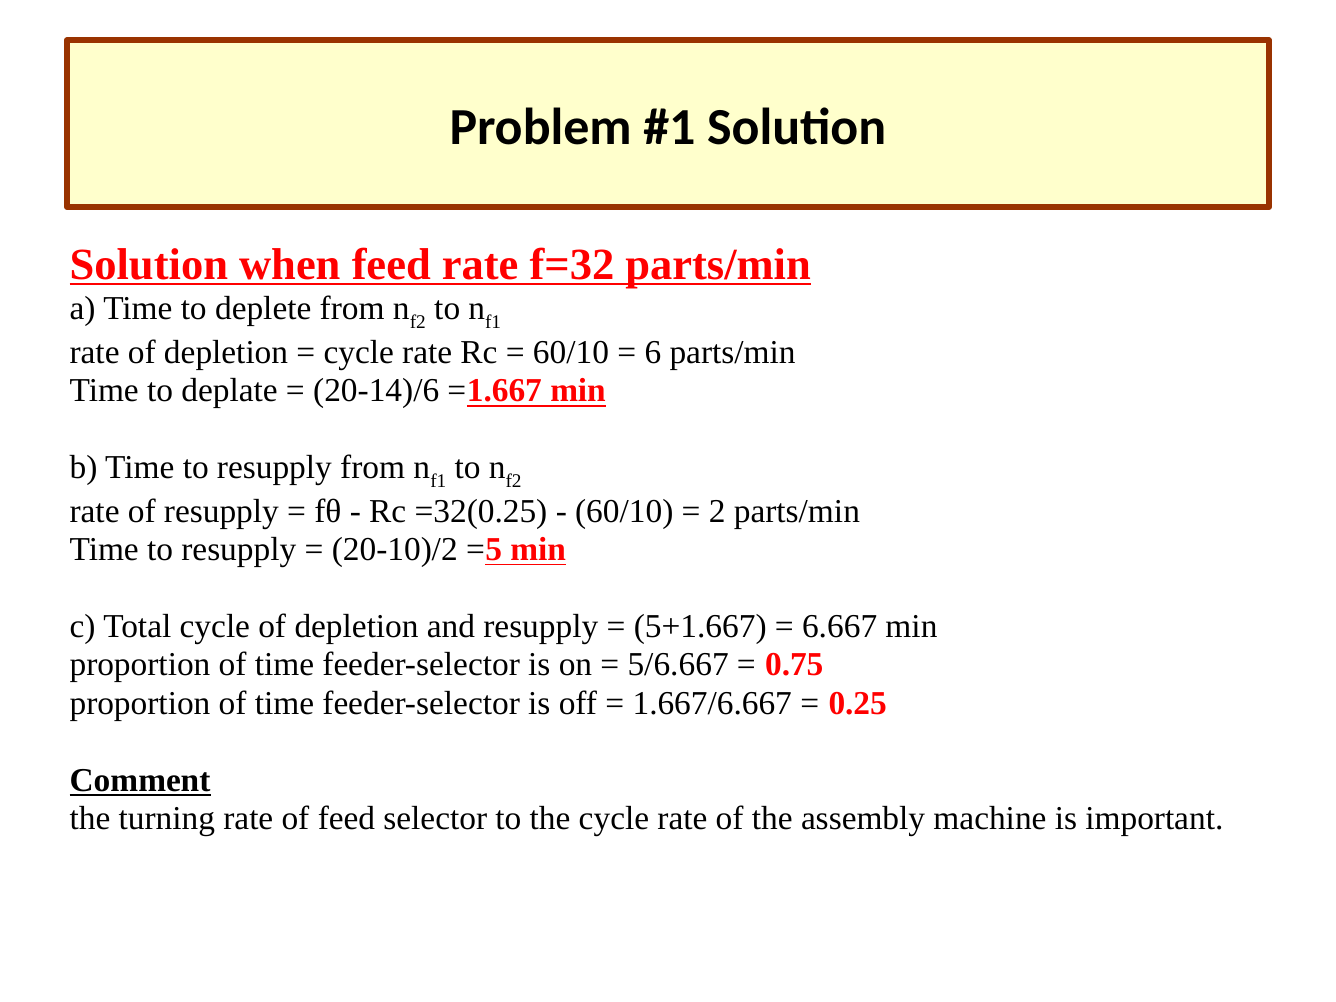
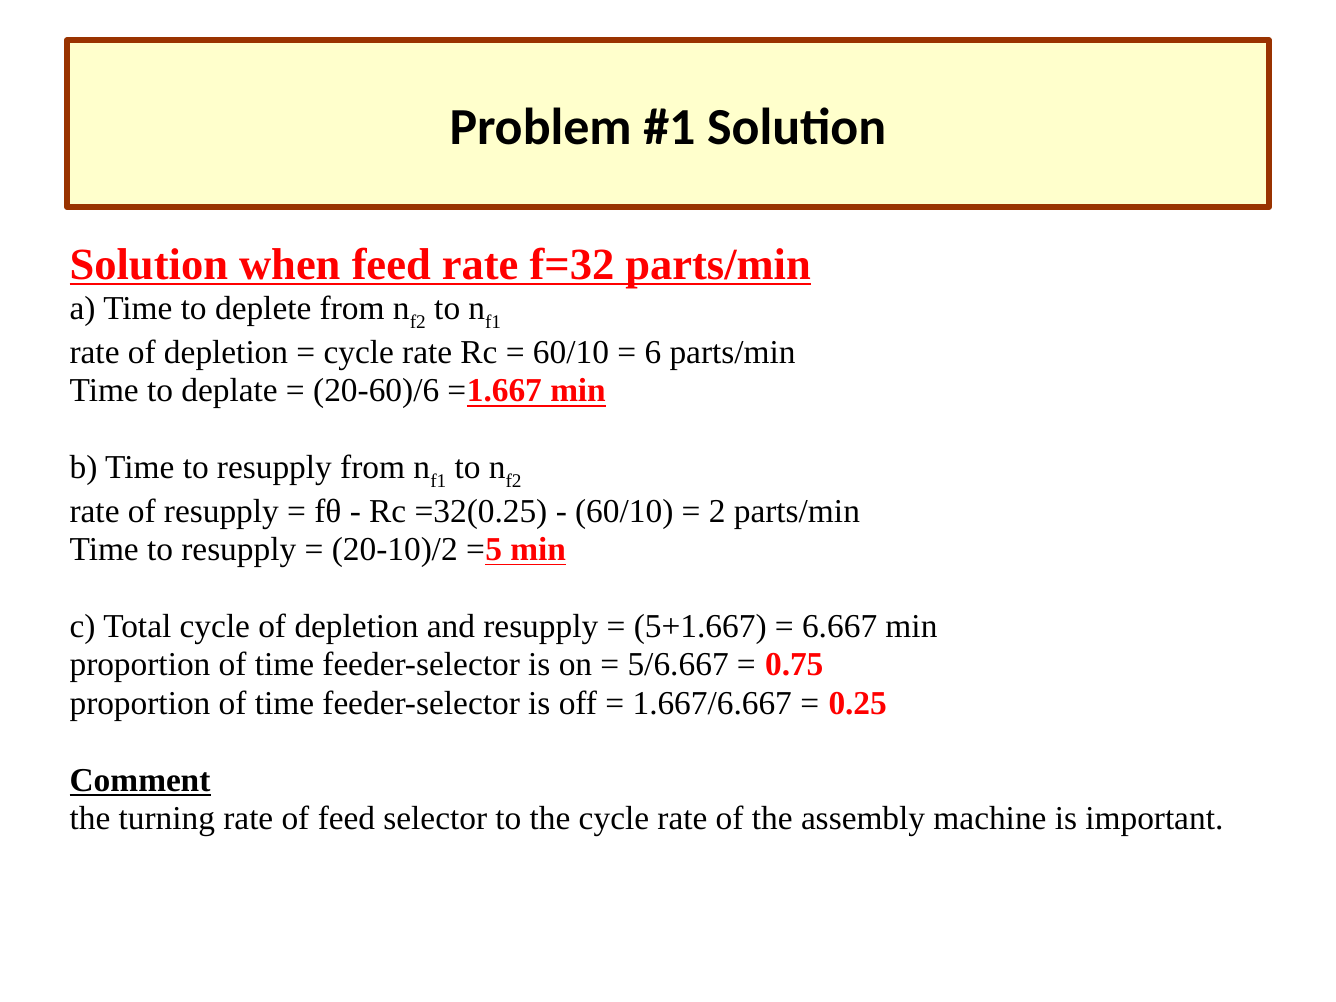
20-14)/6: 20-14)/6 -> 20-60)/6
